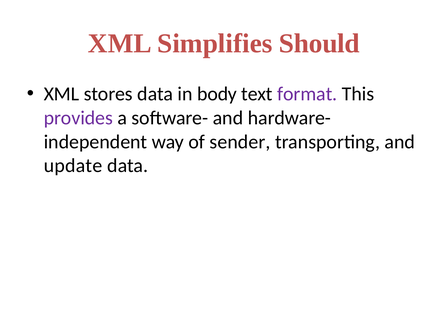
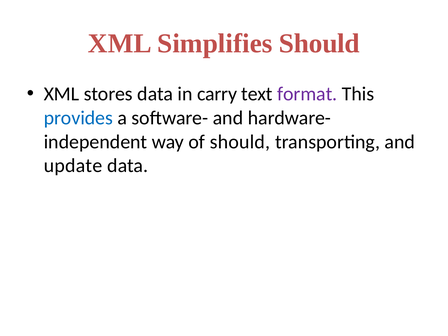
body: body -> carry
provides colour: purple -> blue
of sender: sender -> should
